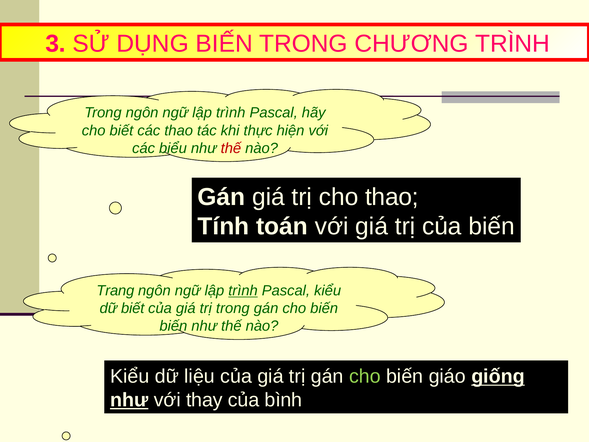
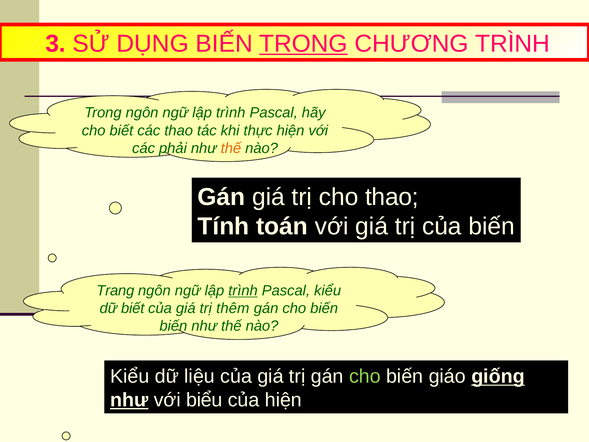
TRONG at (303, 44) underline: none -> present
biểu: biểu -> phải
thế at (231, 148) colour: red -> orange
trị trong: trong -> thêm
thay: thay -> biểu
của bình: bình -> hiện
